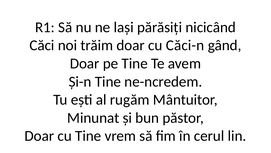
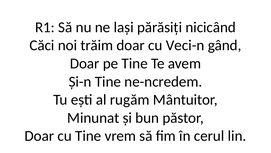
Căci-n: Căci-n -> Veci-n
